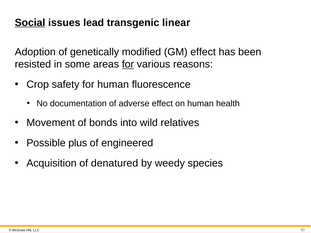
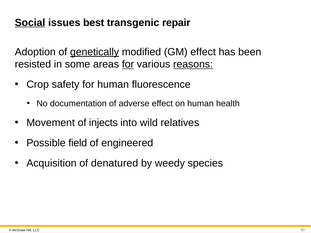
lead: lead -> best
linear: linear -> repair
genetically underline: none -> present
reasons underline: none -> present
bonds: bonds -> injects
plus: plus -> field
